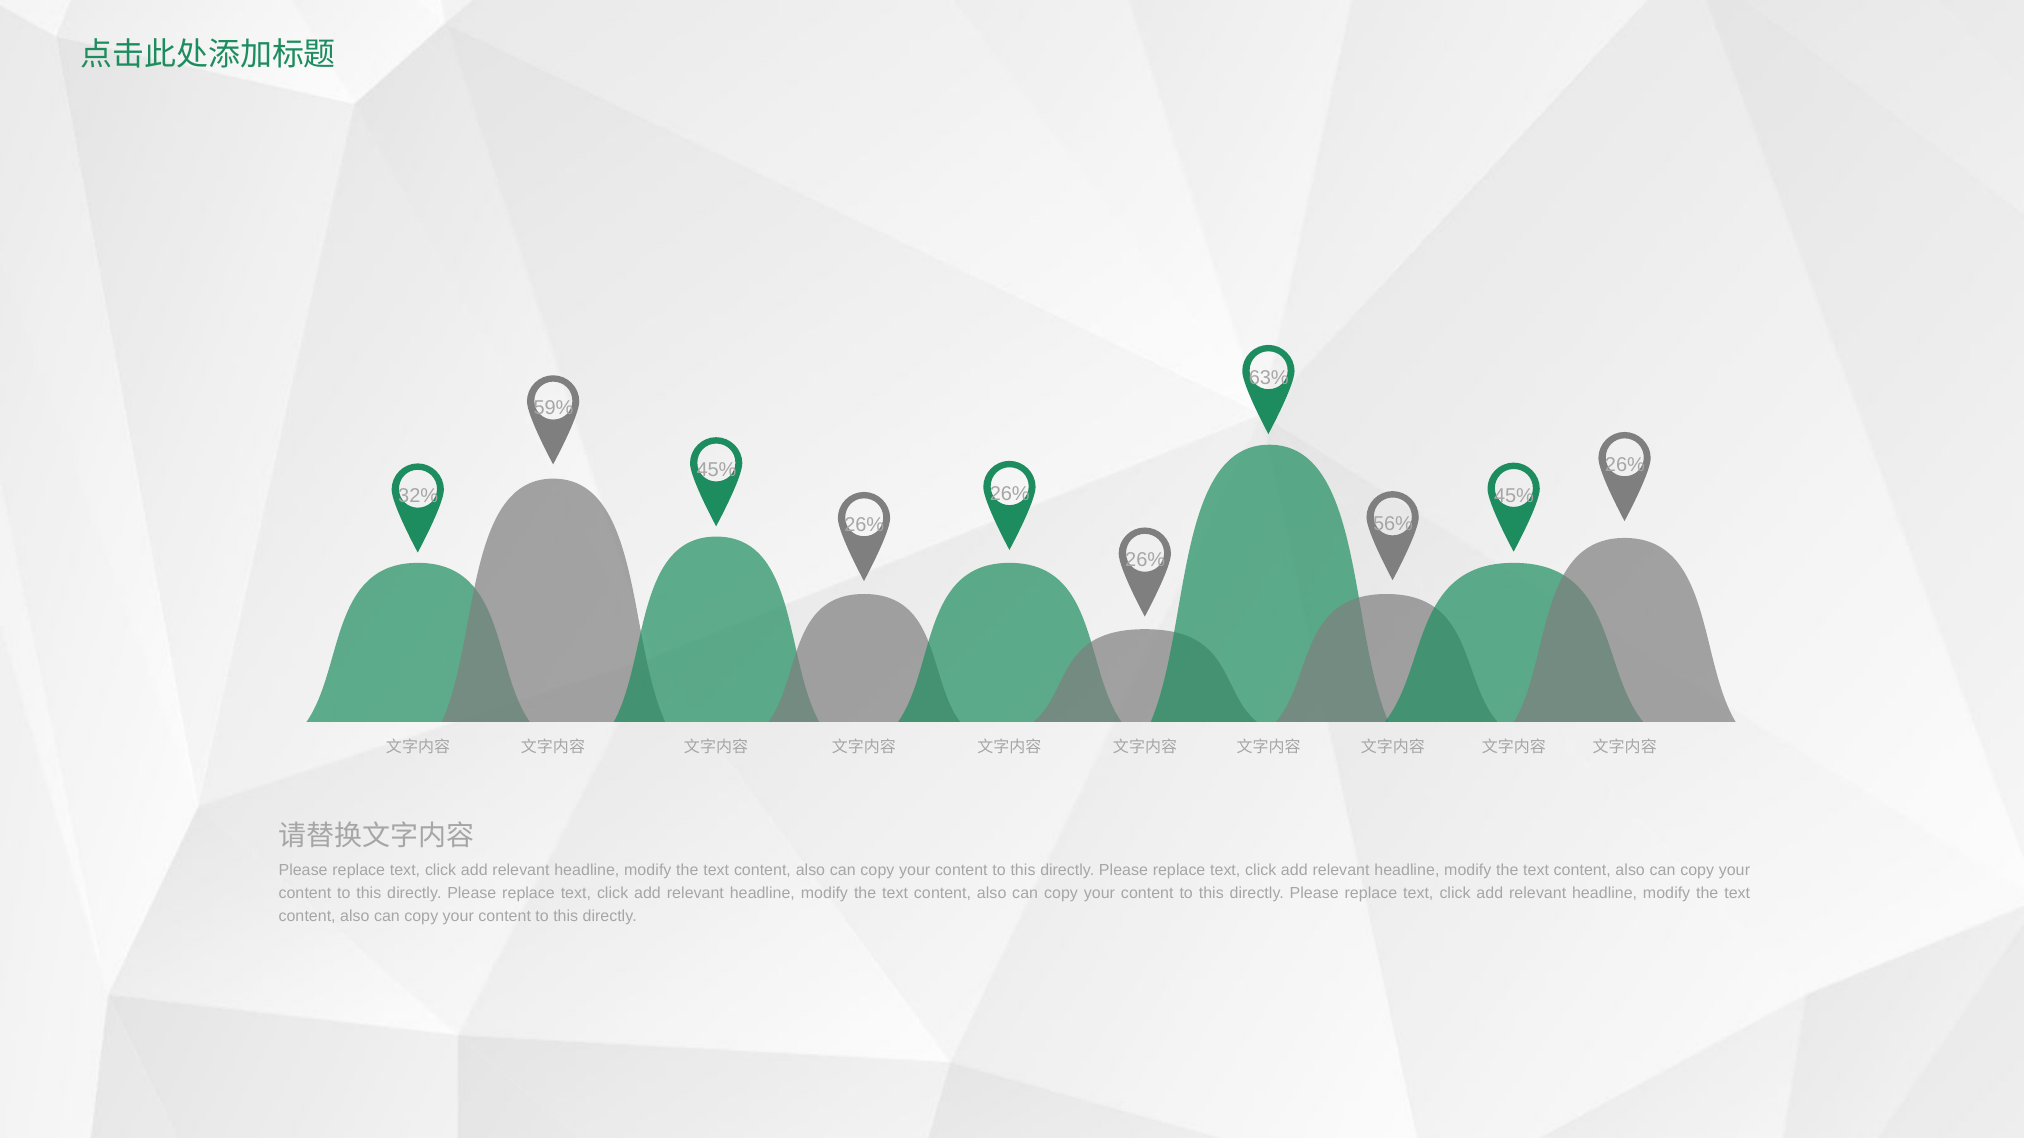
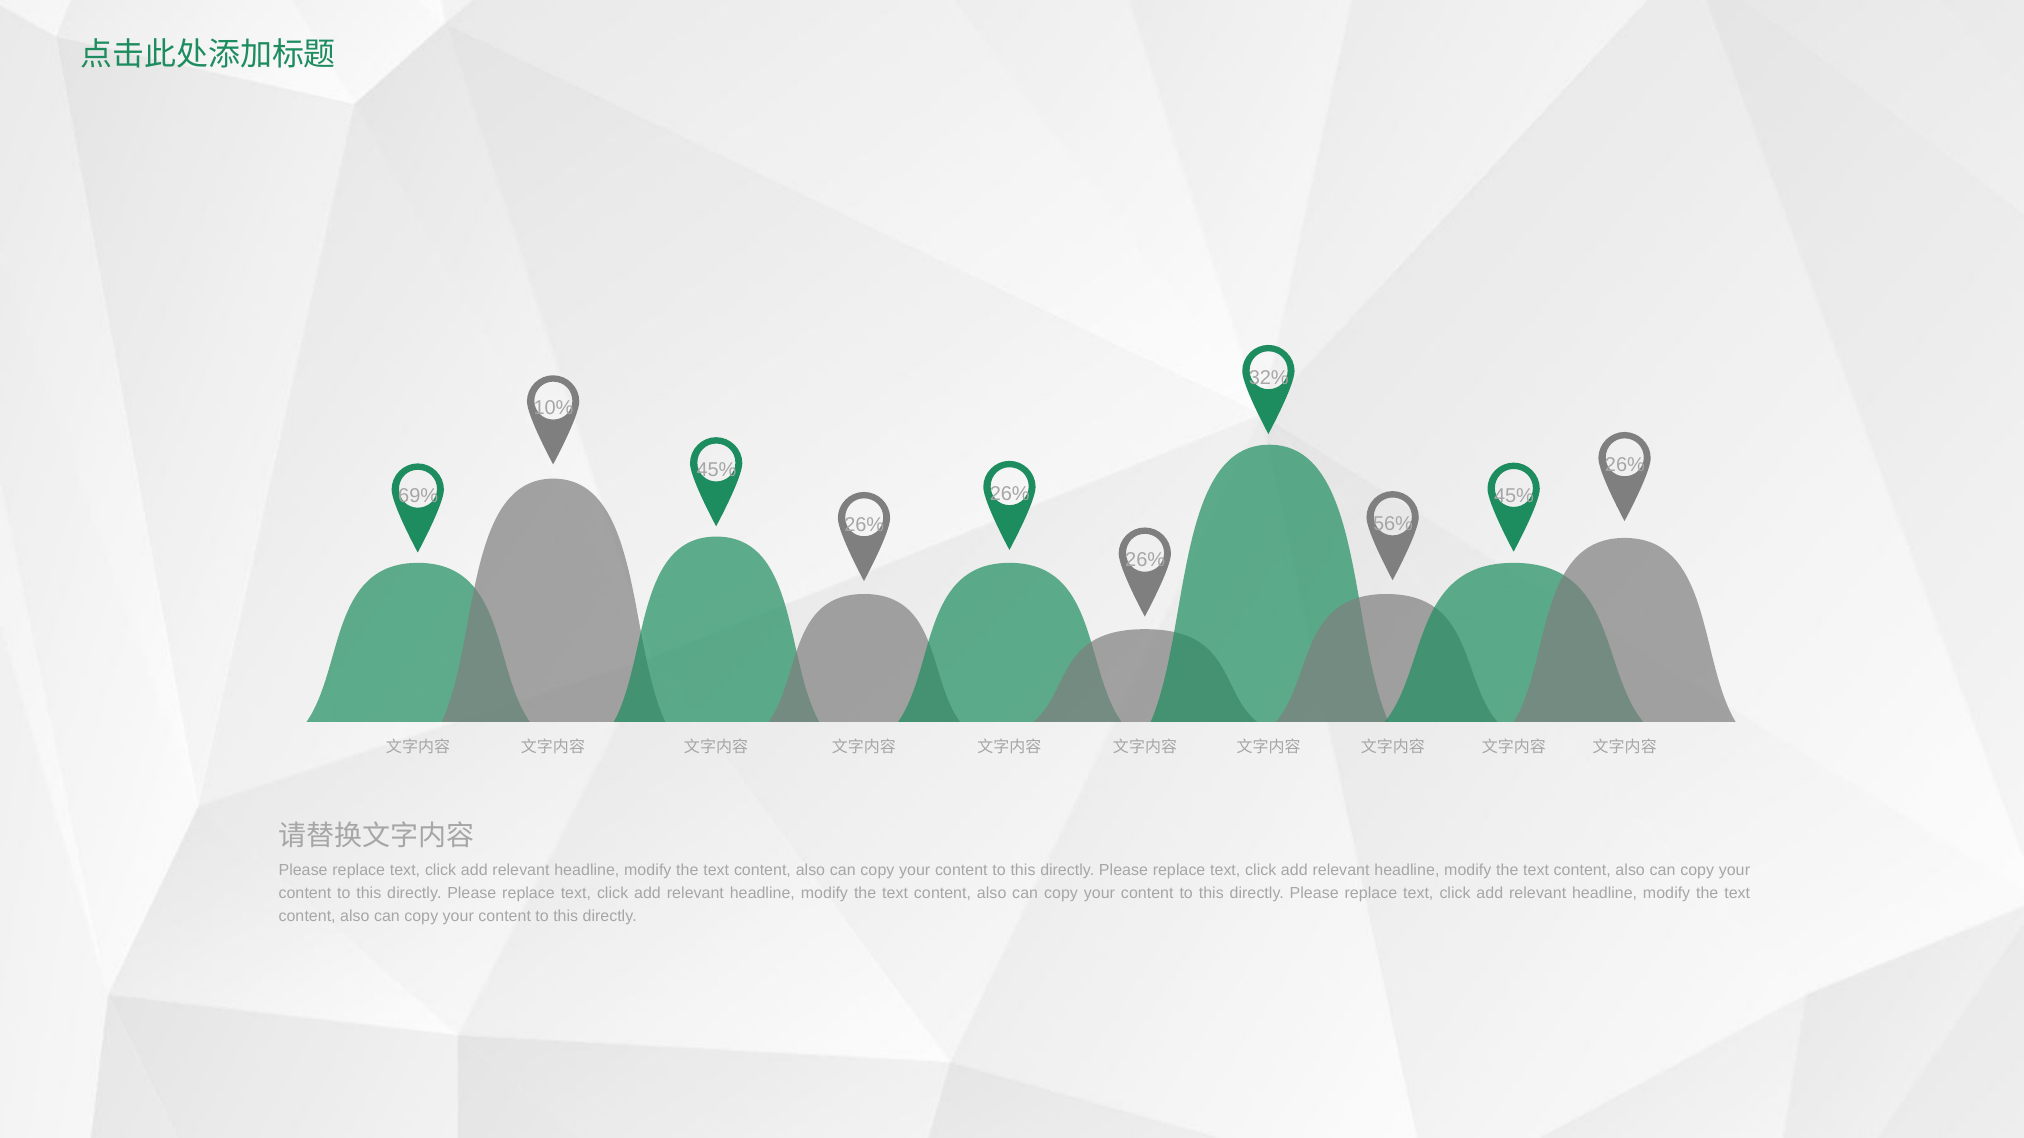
63%: 63% -> 32%
59%: 59% -> 10%
32%: 32% -> 69%
